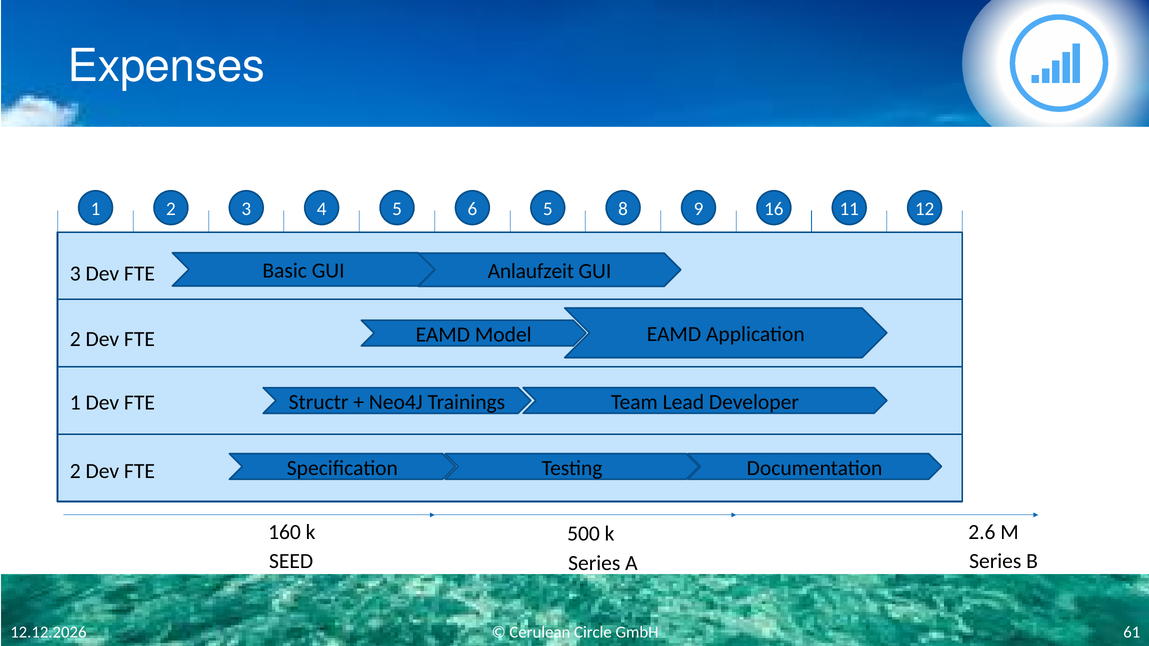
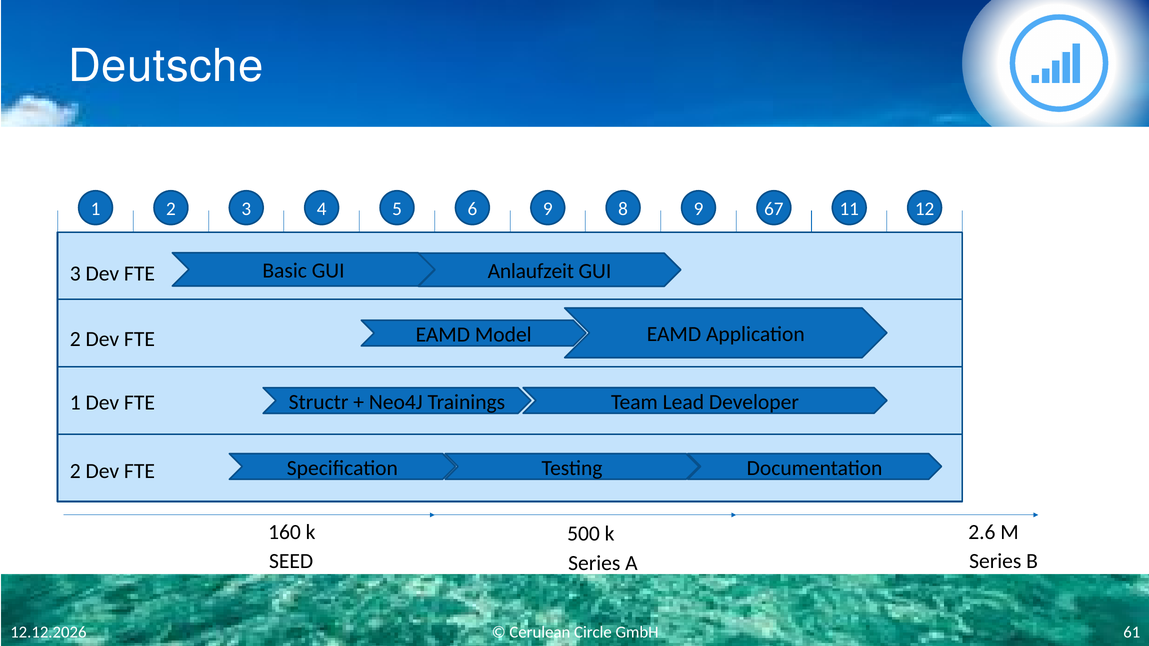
Expenses: Expenses -> Deutsche
6 5: 5 -> 9
16: 16 -> 67
